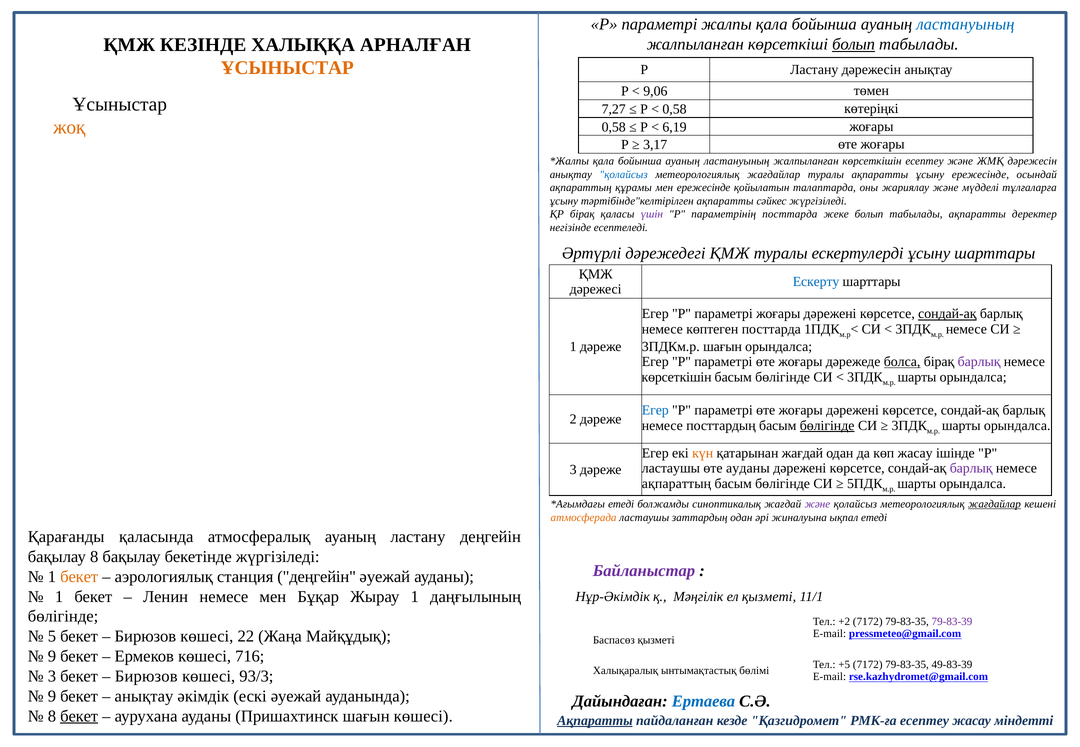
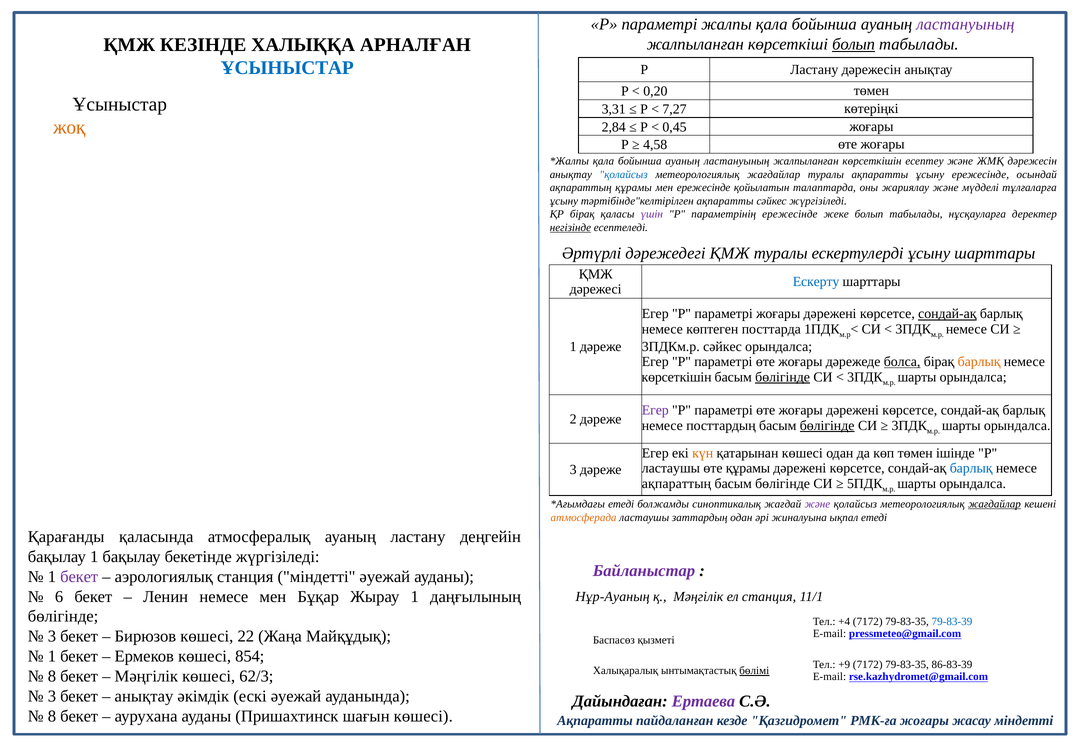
ластануының at (965, 24) colour: blue -> purple
ҰСЫНЫСТАР at (287, 68) colour: orange -> blue
9,06: 9,06 -> 0,20
7,27: 7,27 -> 3,31
0,58 at (675, 109): 0,58 -> 7,27
0,58 at (614, 127): 0,58 -> 2,84
6,19: 6,19 -> 0,45
3,17: 3,17 -> 4,58
параметрінің посттарда: посттарда -> ережесінде
табылады ақпаратты: ақпаратты -> нұсқауларға
негізінде underline: none -> present
3ПДКм.р шағын: шағын -> сәйкес
барлық at (979, 362) colour: purple -> orange
бөлігінде at (783, 377) underline: none -> present
Егер at (655, 411) colour: blue -> purple
қатарынан жағдай: жағдай -> көшесі
көп жасау: жасау -> төмен
өте ауданы: ауданы -> құрамы
барлық at (971, 469) colour: purple -> blue
бақылау 8: 8 -> 1
бекет at (79, 577) colour: orange -> purple
станция деңгейін: деңгейін -> міндетті
1 at (59, 597): 1 -> 6
Нұр-Әкімдік: Нұр-Әкімдік -> Нұр-Ауаның
ел қызметі: қызметі -> станция
+2: +2 -> +4
79-83-39 colour: purple -> blue
5 at (52, 637): 5 -> 3
9 at (52, 657): 9 -> 1
716: 716 -> 854
+5: +5 -> +9
49-83-39: 49-83-39 -> 86-83-39
бөлімі underline: none -> present
3 at (52, 677): 3 -> 8
Бирюзов at (146, 677): Бирюзов -> Мәңгілік
93/3: 93/3 -> 62/3
9 at (52, 697): 9 -> 3
Ертаева colour: blue -> purple
бекет at (79, 717) underline: present -> none
Ақпаратты at (595, 721) underline: present -> none
РМК-ға есептеу: есептеу -> жоғары
